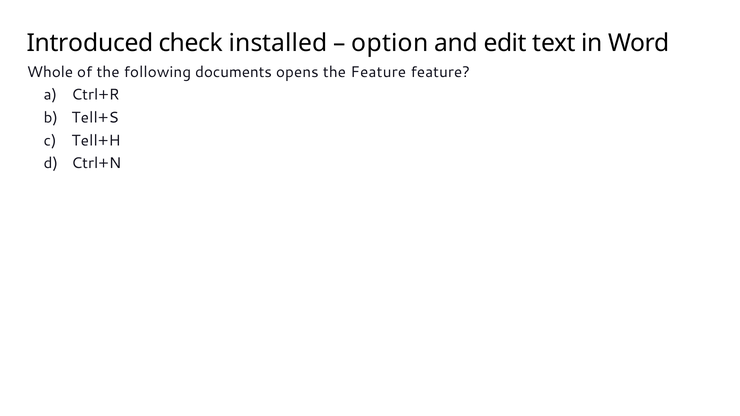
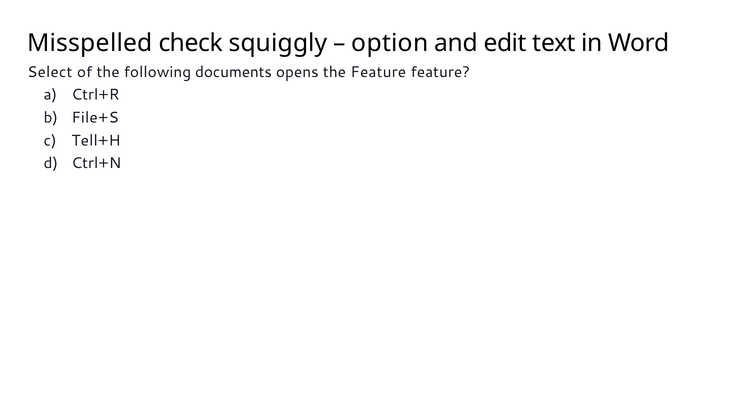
Introduced: Introduced -> Misspelled
installed: installed -> squiggly
Whole: Whole -> Select
Tell+S: Tell+S -> File+S
